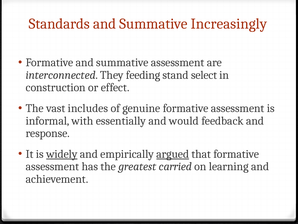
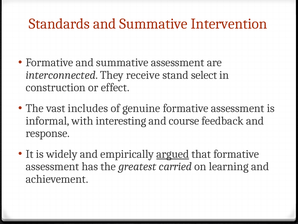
Increasingly: Increasingly -> Intervention
feeding: feeding -> receive
essentially: essentially -> interesting
would: would -> course
widely underline: present -> none
